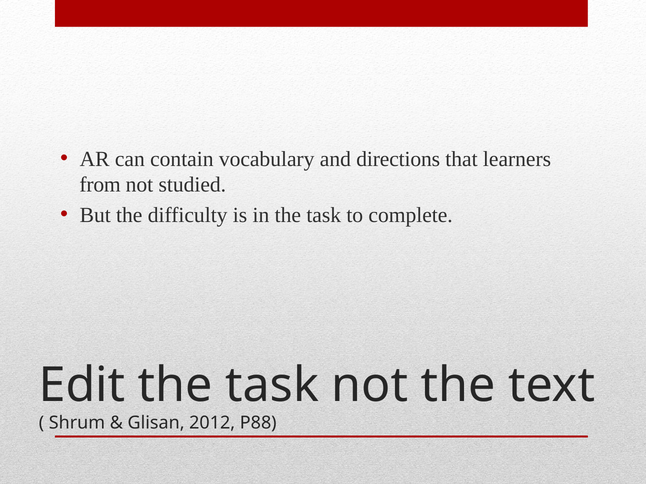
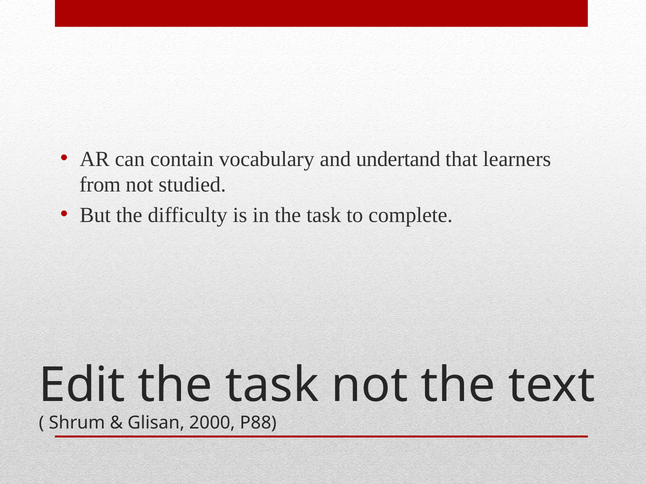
directions: directions -> undertand
2012: 2012 -> 2000
